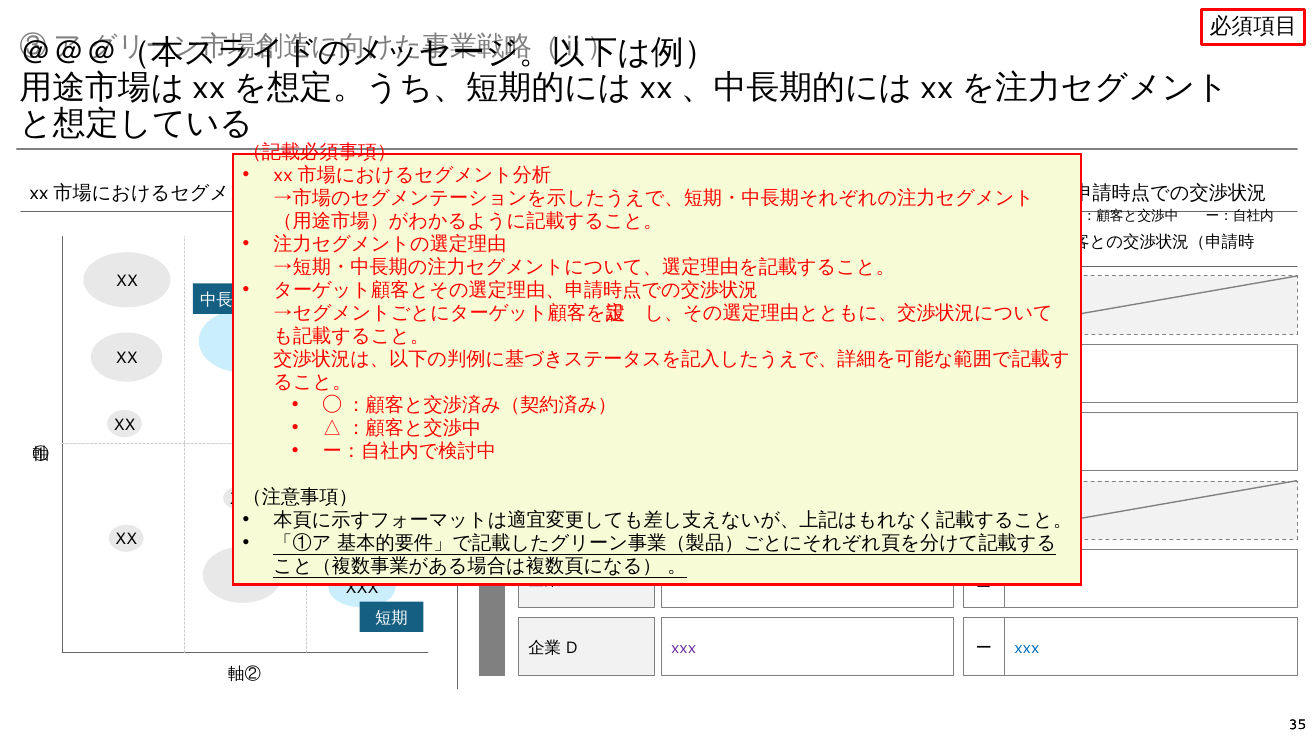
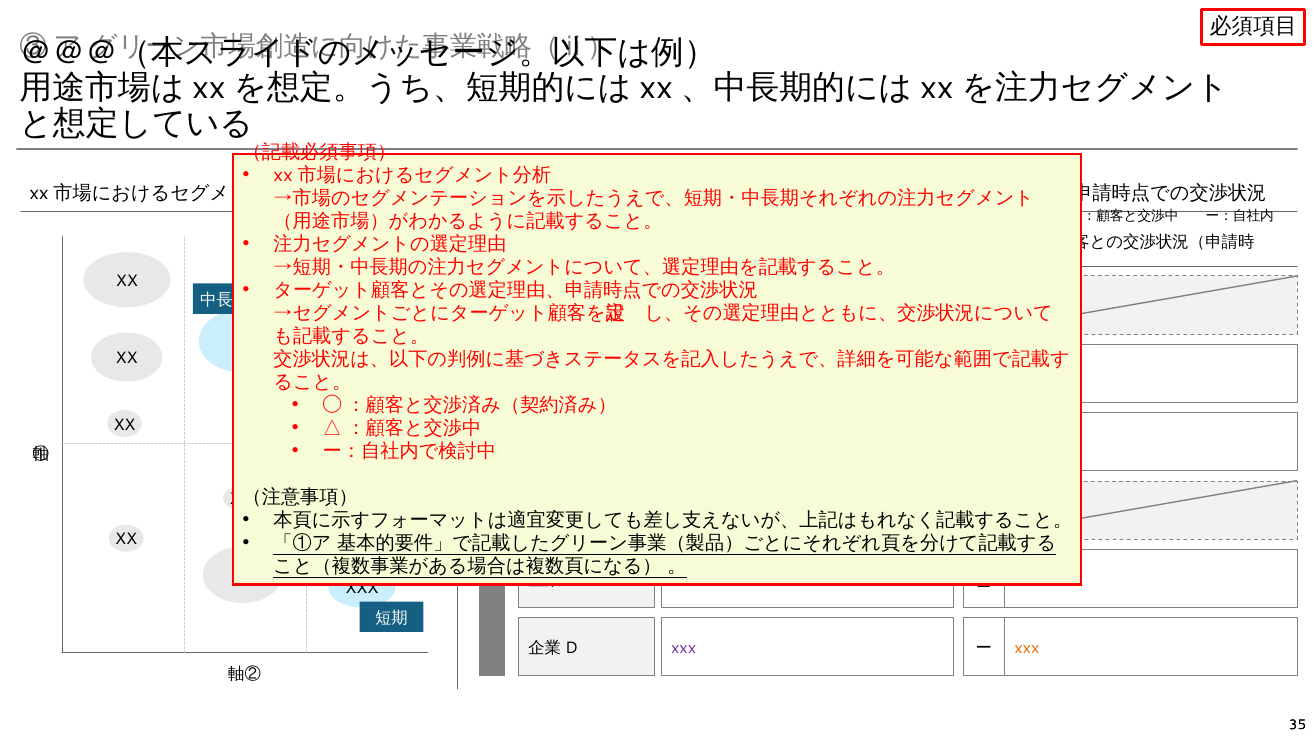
xxx at (1027, 648) colour: blue -> orange
